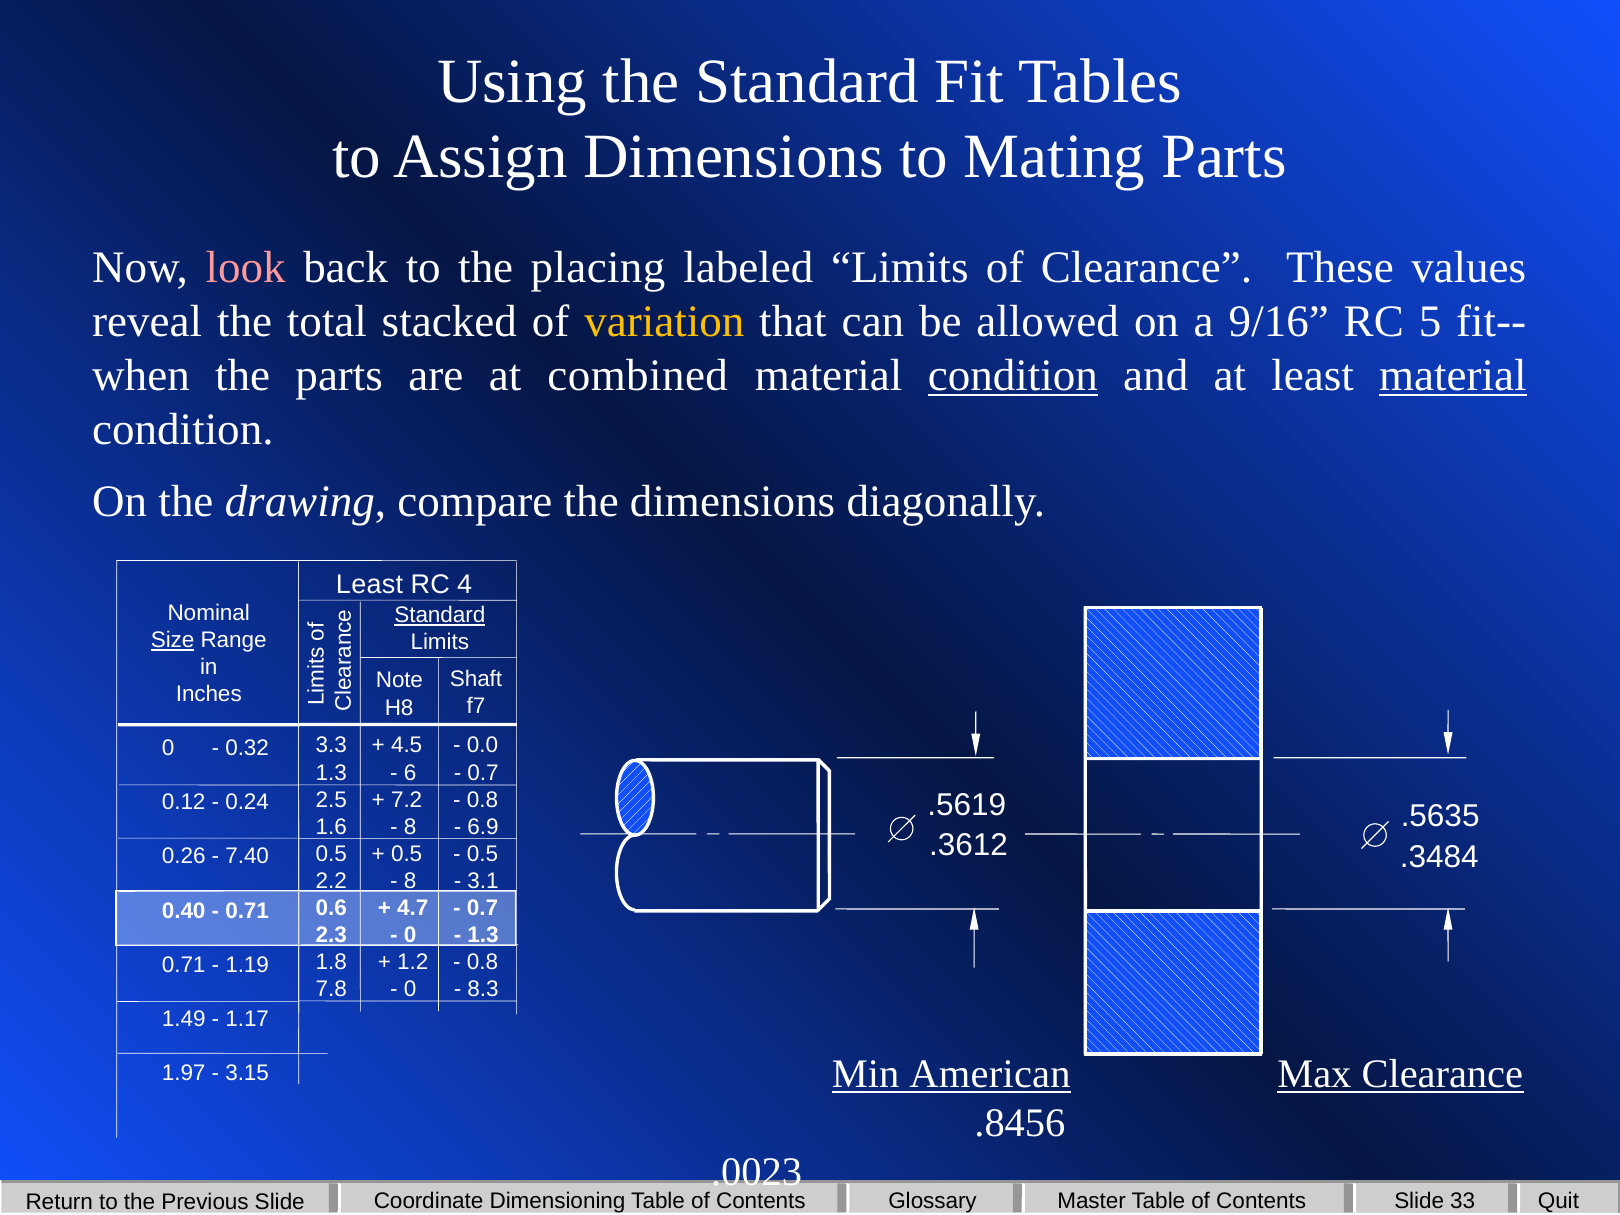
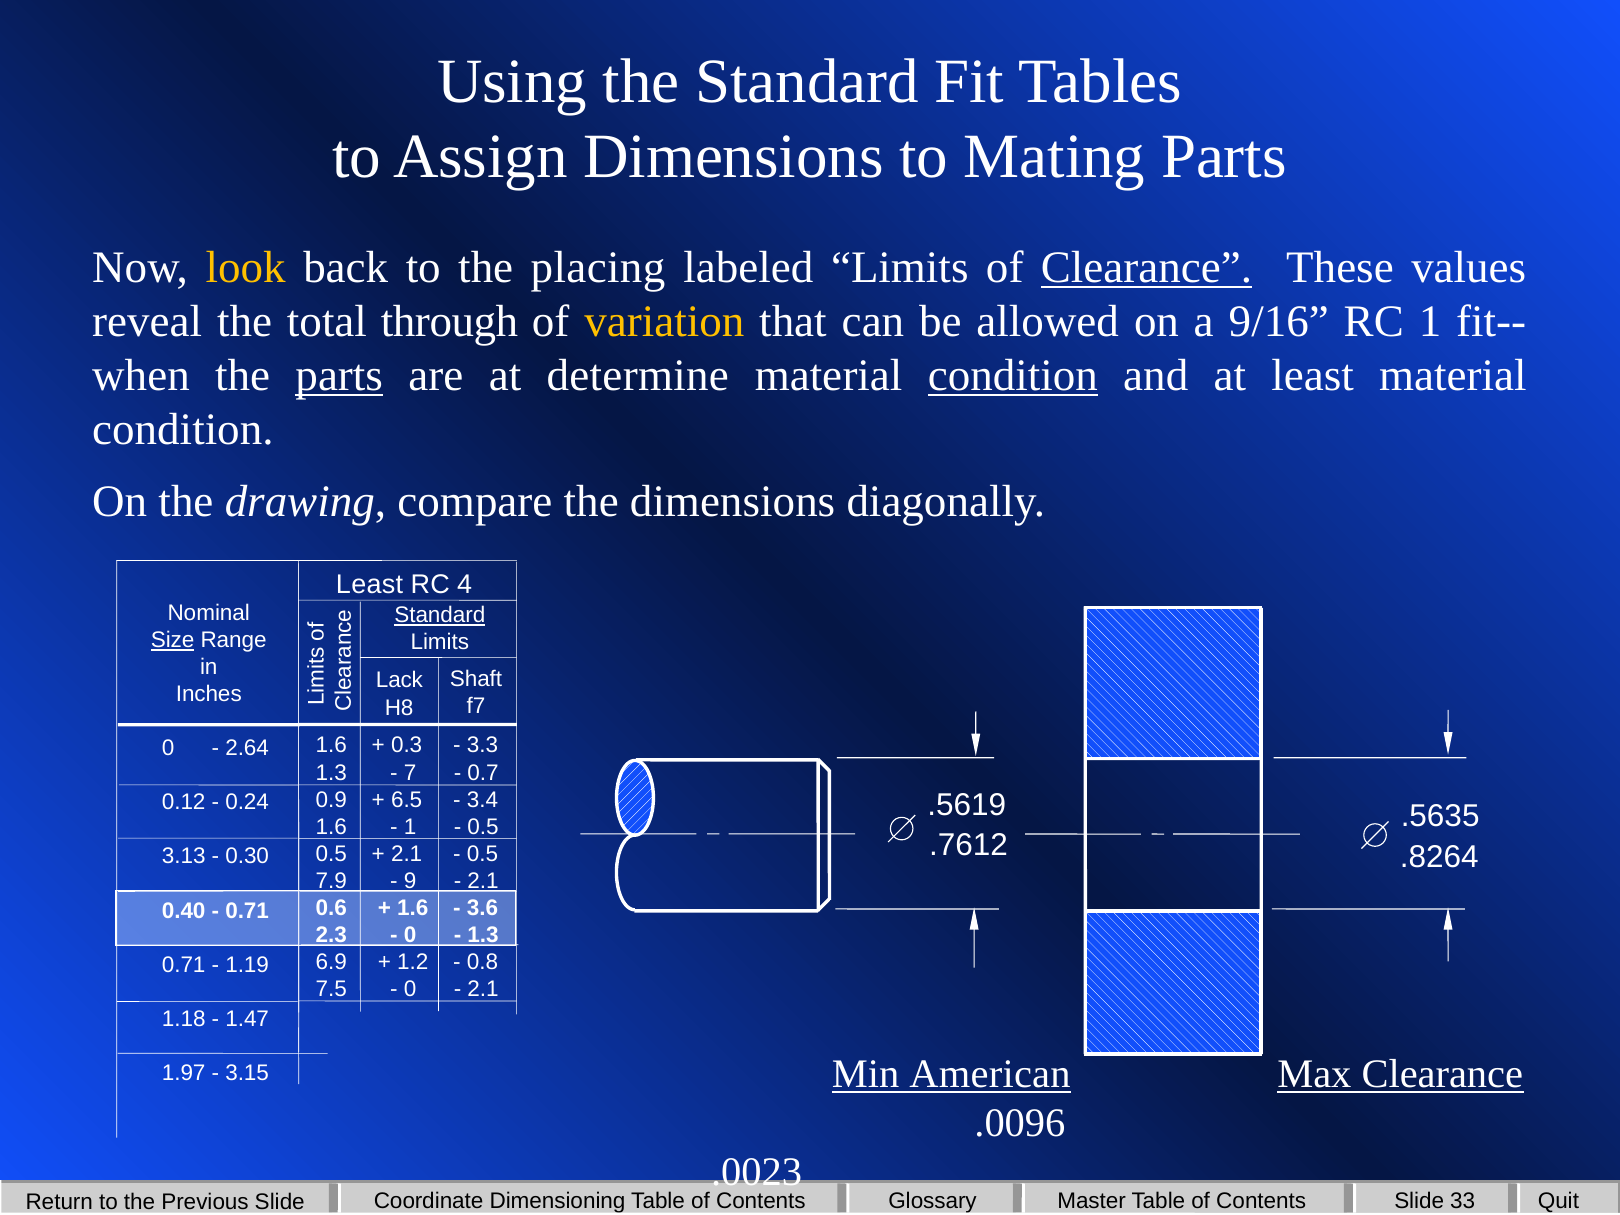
look colour: pink -> yellow
Clearance at (1147, 267) underline: none -> present
stacked: stacked -> through
RC 5: 5 -> 1
parts at (339, 376) underline: none -> present
combined: combined -> determine
material at (1453, 376) underline: present -> none
Note: Note -> Lack
3.3 at (331, 746): 3.3 -> 1.6
4.5: 4.5 -> 0.3
0.0: 0.0 -> 3.3
0.32: 0.32 -> 2.64
6: 6 -> 7
2.5: 2.5 -> 0.9
7.2: 7.2 -> 6.5
0.8 at (483, 800): 0.8 -> 3.4
8 at (410, 827): 8 -> 1
6.9 at (483, 827): 6.9 -> 0.5
.3612: .3612 -> .7612
.3484: .3484 -> .8264
0.5 at (407, 854): 0.5 -> 2.1
0.26: 0.26 -> 3.13
7.40: 7.40 -> 0.30
2.2: 2.2 -> 7.9
8 at (410, 881): 8 -> 9
3.1 at (483, 881): 3.1 -> 2.1
4.7 at (413, 908): 4.7 -> 1.6
0.7 at (482, 908): 0.7 -> 3.6
1.8: 1.8 -> 6.9
7.8: 7.8 -> 7.5
8.3 at (483, 989): 8.3 -> 2.1
1.49: 1.49 -> 1.18
1.17: 1.17 -> 1.47
.8456: .8456 -> .0096
